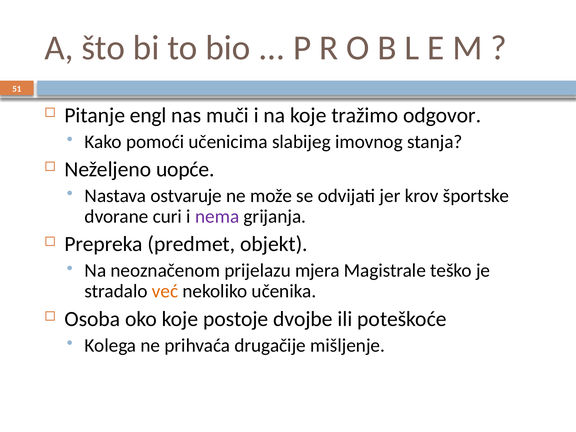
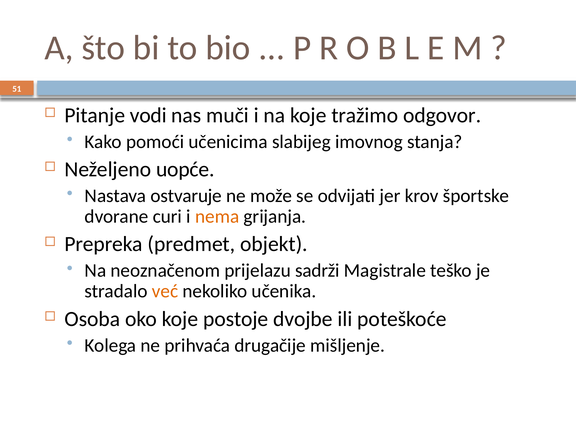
engl: engl -> vodi
nema colour: purple -> orange
mjera: mjera -> sadrži
